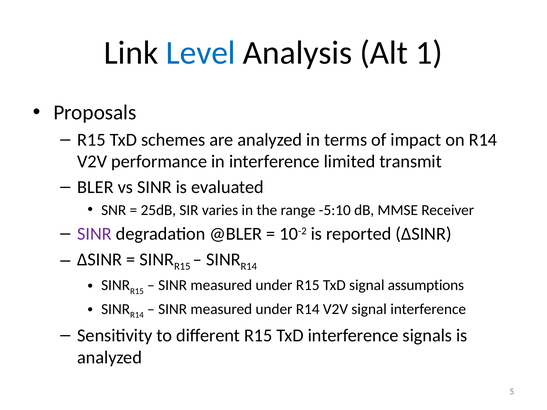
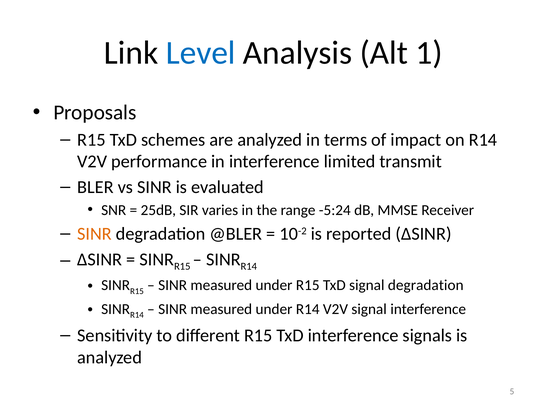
-5:10: -5:10 -> -5:24
SINR at (95, 234) colour: purple -> orange
signal assumptions: assumptions -> degradation
